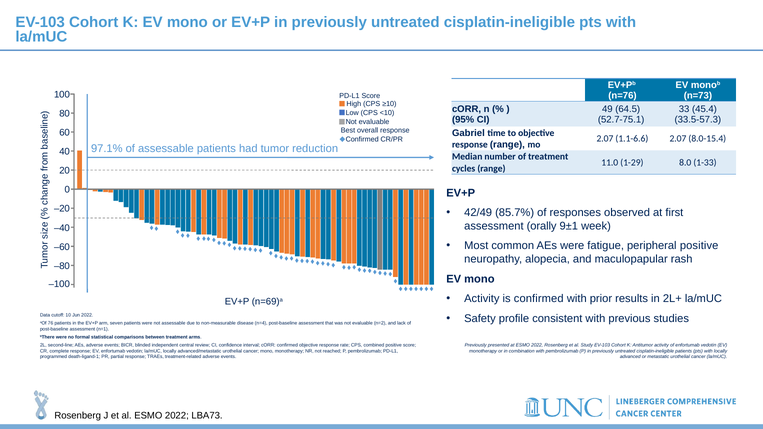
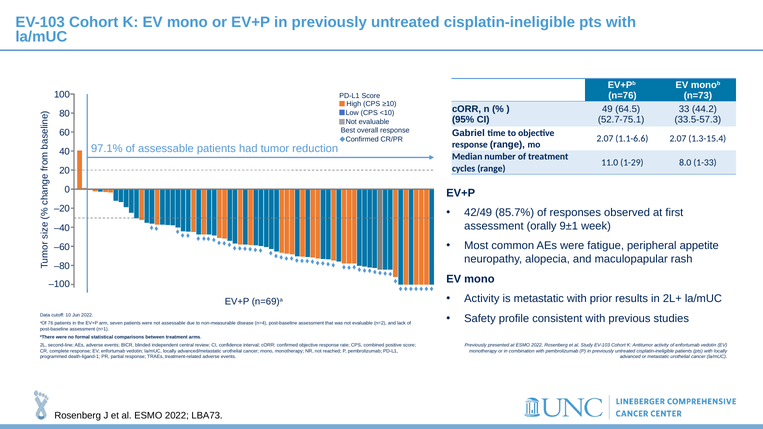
45.4: 45.4 -> 44.2
8.0-15.4: 8.0-15.4 -> 1.3-15.4
peripheral positive: positive -> appetite
is confirmed: confirmed -> metastatic
